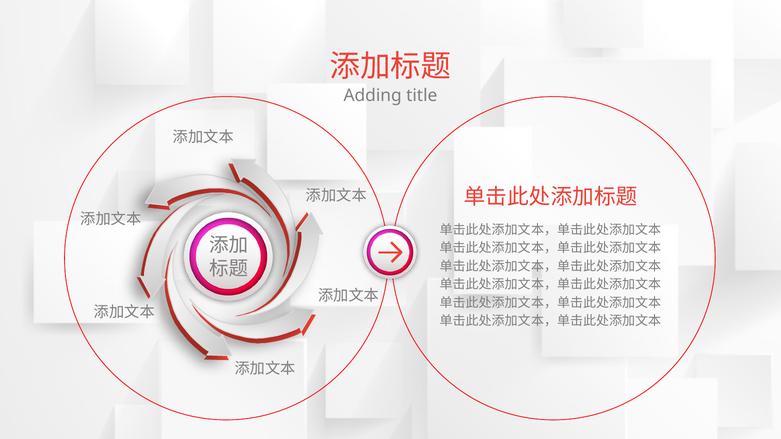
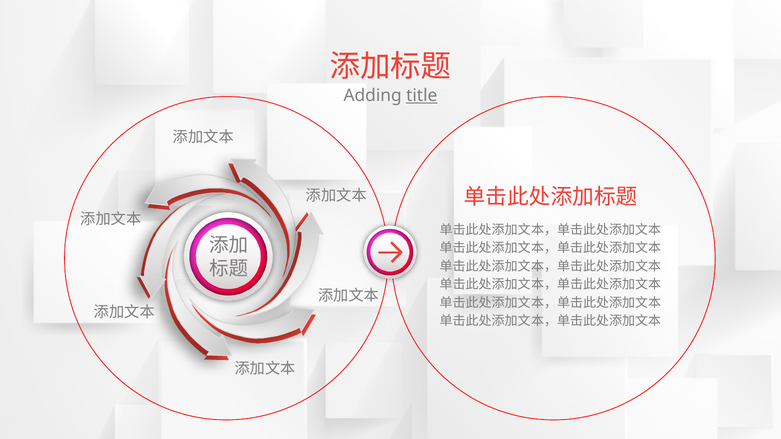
title underline: none -> present
